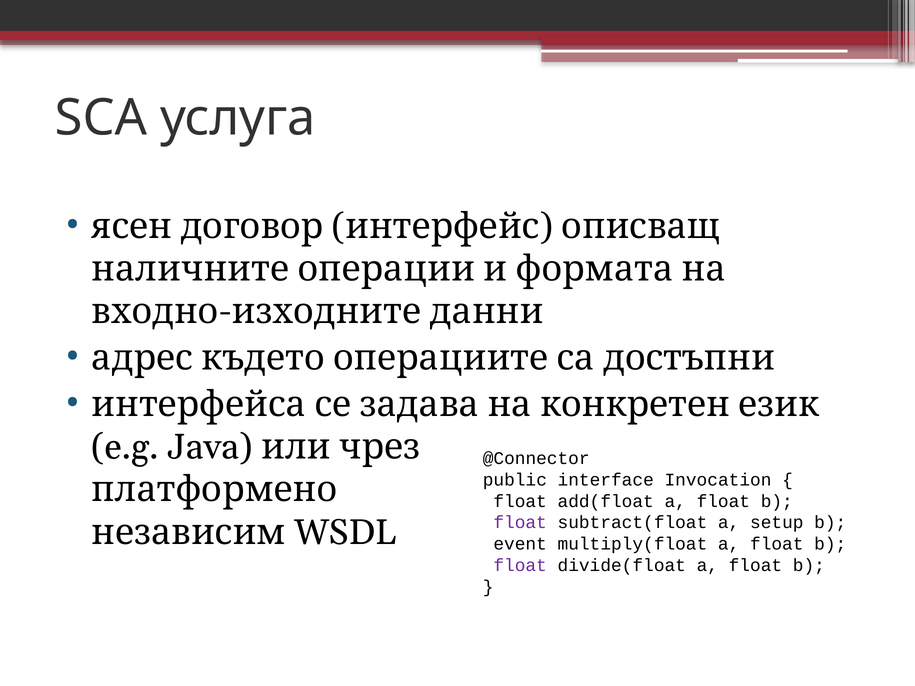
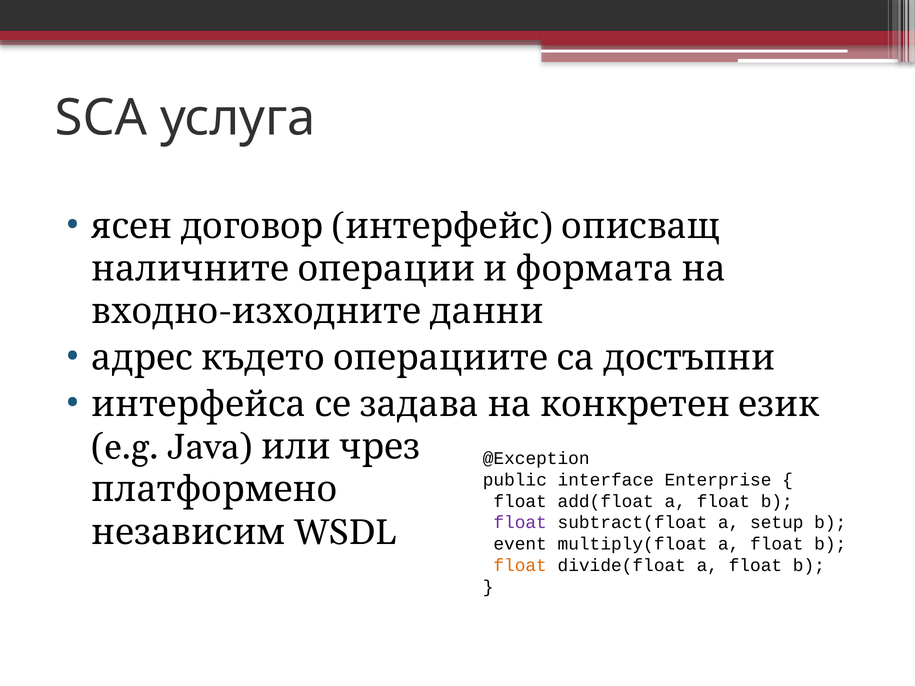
@Connector: @Connector -> @Exception
Invocation: Invocation -> Enterprise
float at (520, 565) colour: purple -> orange
